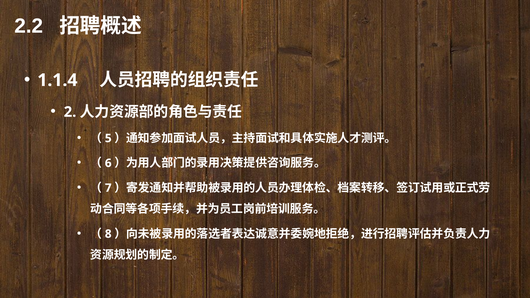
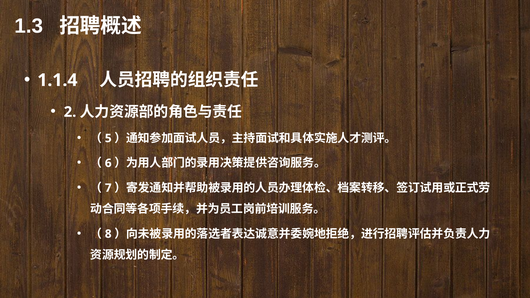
2.2: 2.2 -> 1.3
